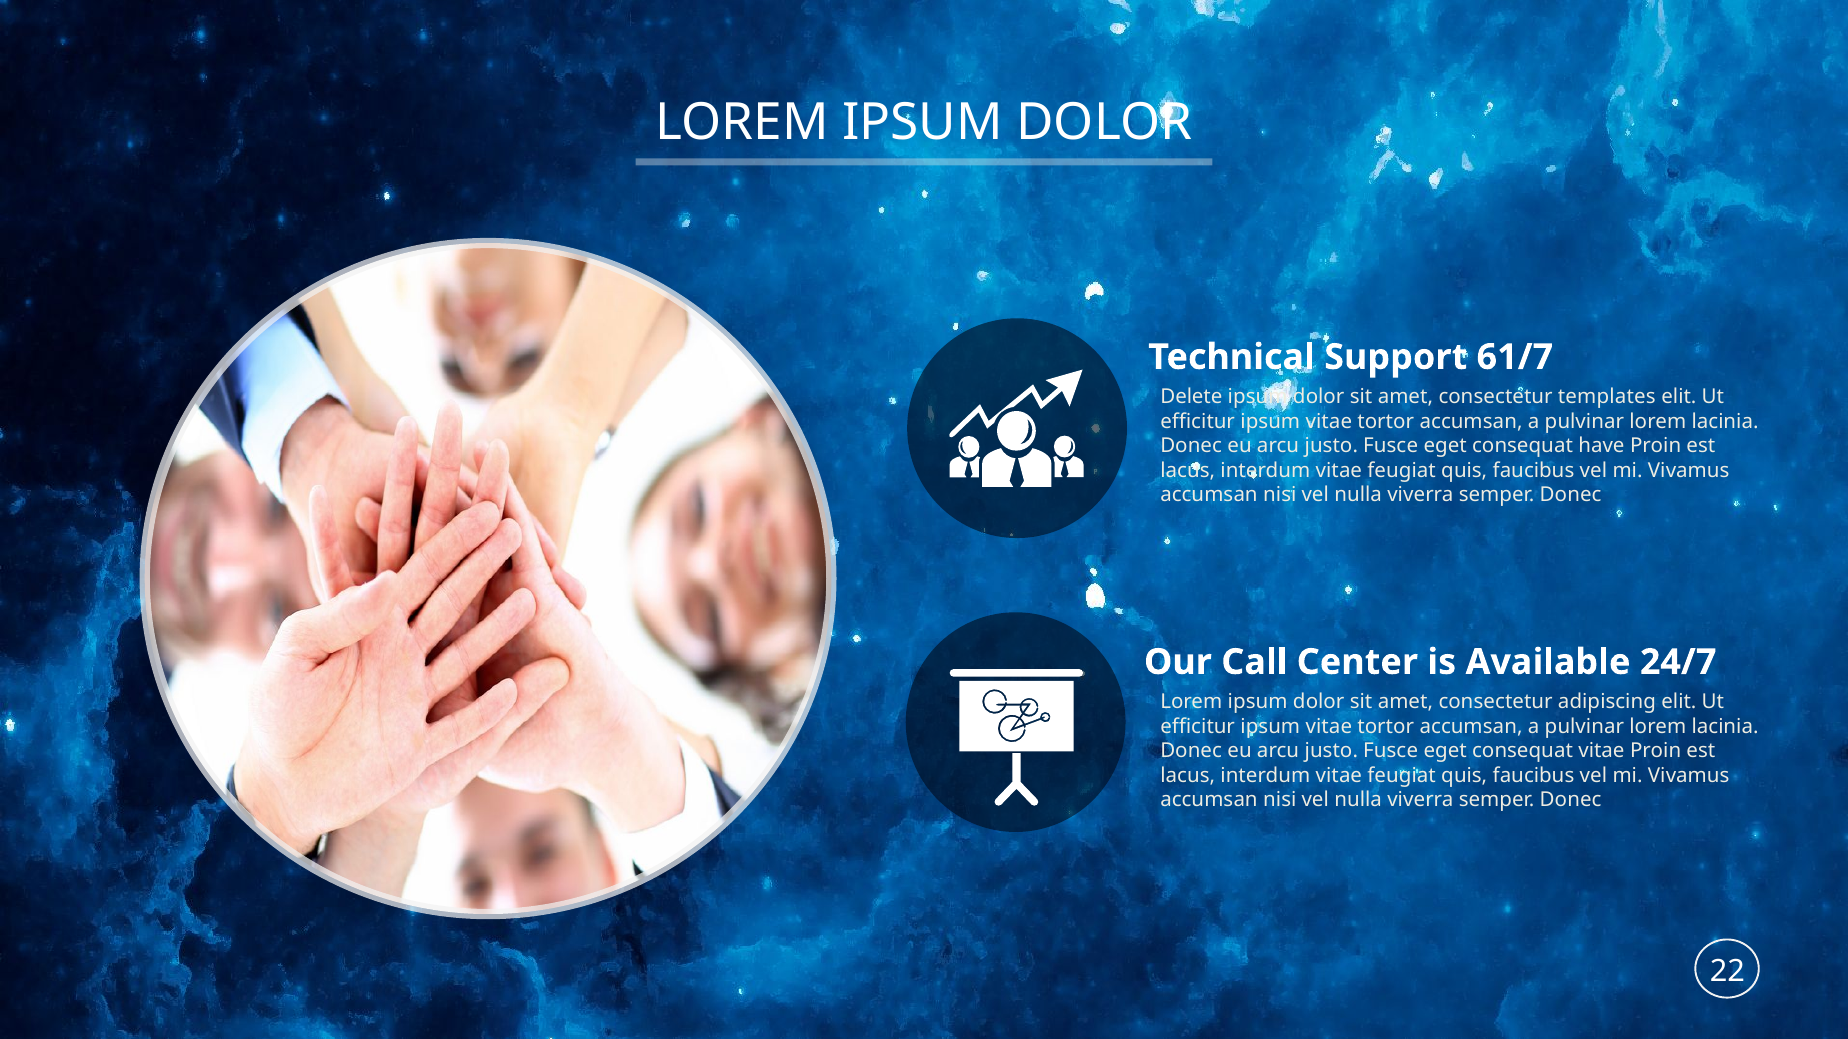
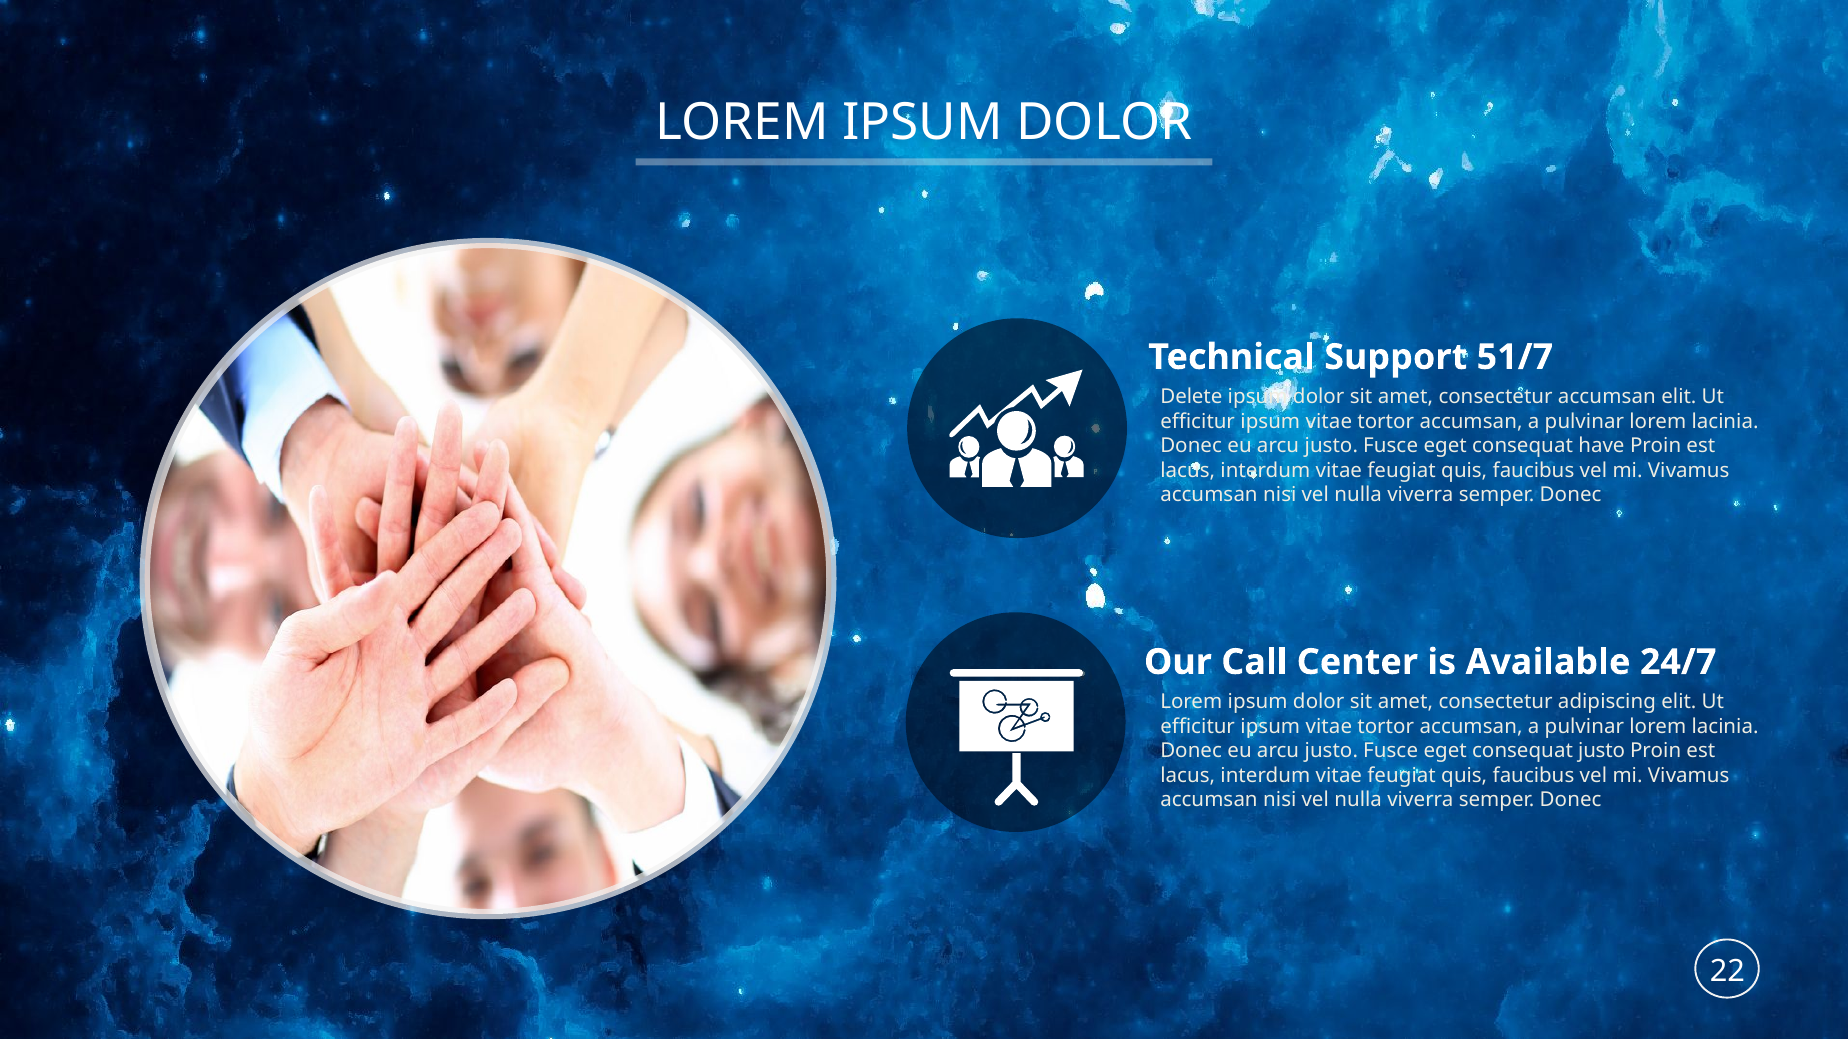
61/7: 61/7 -> 51/7
consectetur templates: templates -> accumsan
consequat vitae: vitae -> justo
